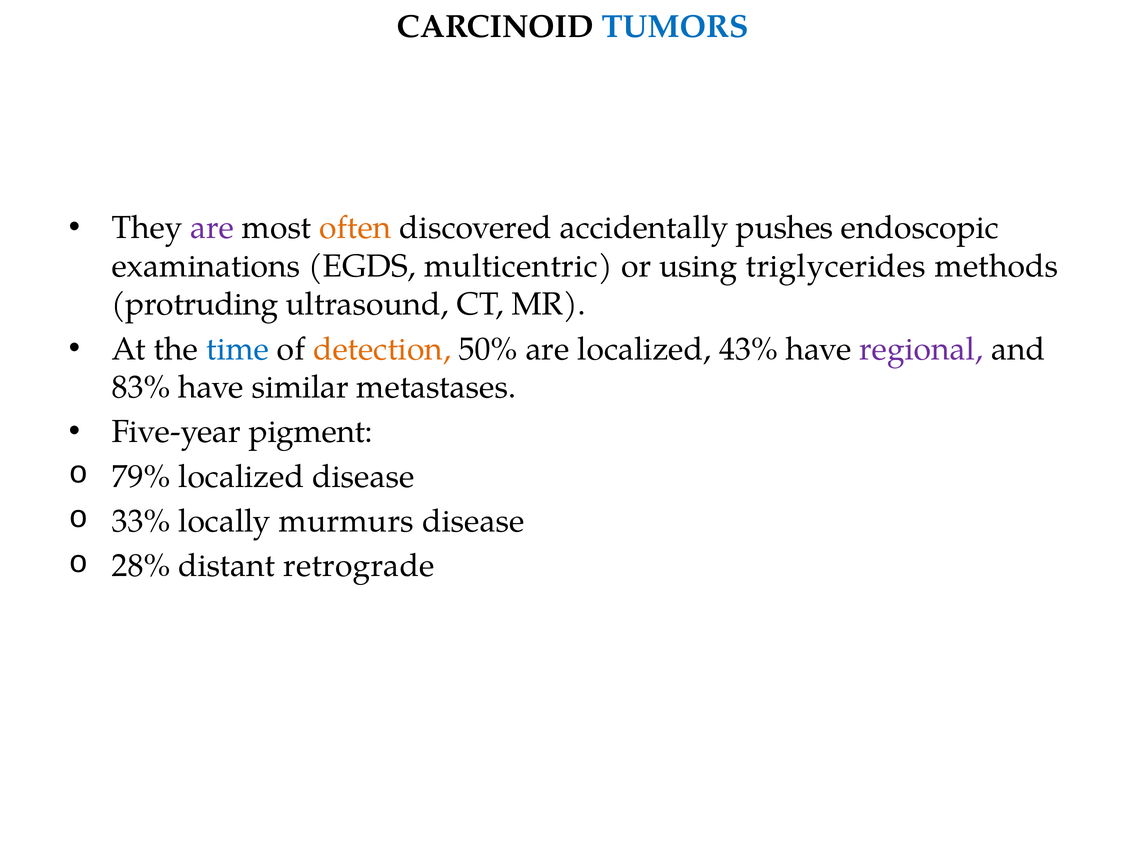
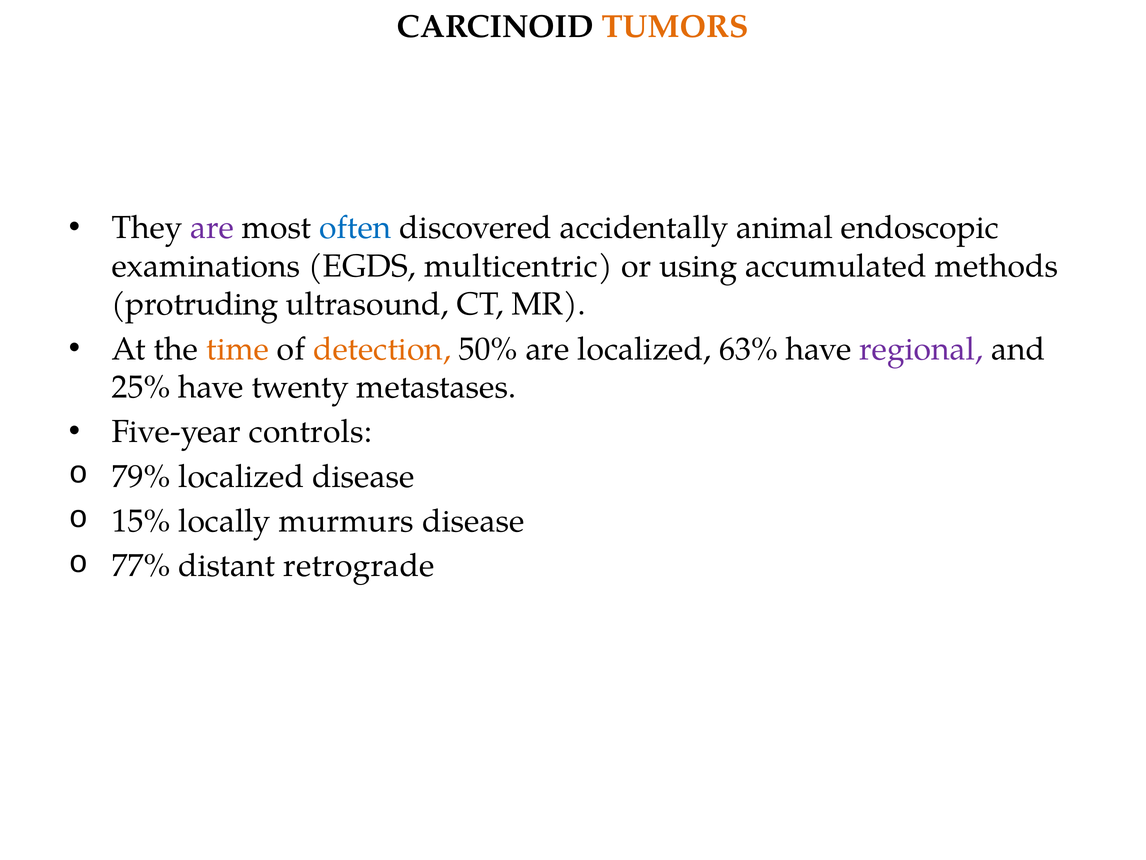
TUMORS colour: blue -> orange
often colour: orange -> blue
pushes: pushes -> animal
triglycerides: triglycerides -> accumulated
time colour: blue -> orange
43%: 43% -> 63%
83%: 83% -> 25%
similar: similar -> twenty
pigment: pigment -> controls
33%: 33% -> 15%
28%: 28% -> 77%
